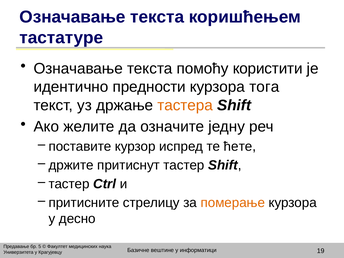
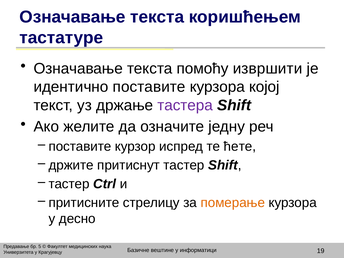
користити: користити -> извршити
идентично предности: предности -> поставите
тога: тога -> којој
тастера colour: orange -> purple
